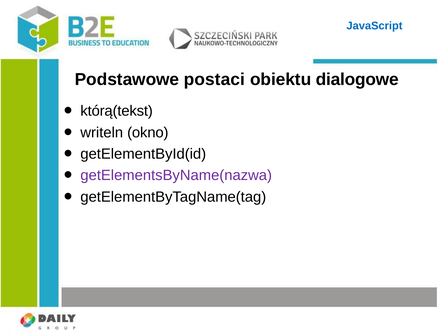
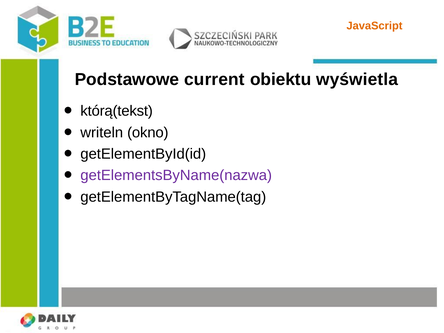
JavaScript colour: blue -> orange
postaci: postaci -> current
dialogowe: dialogowe -> wyświetla
